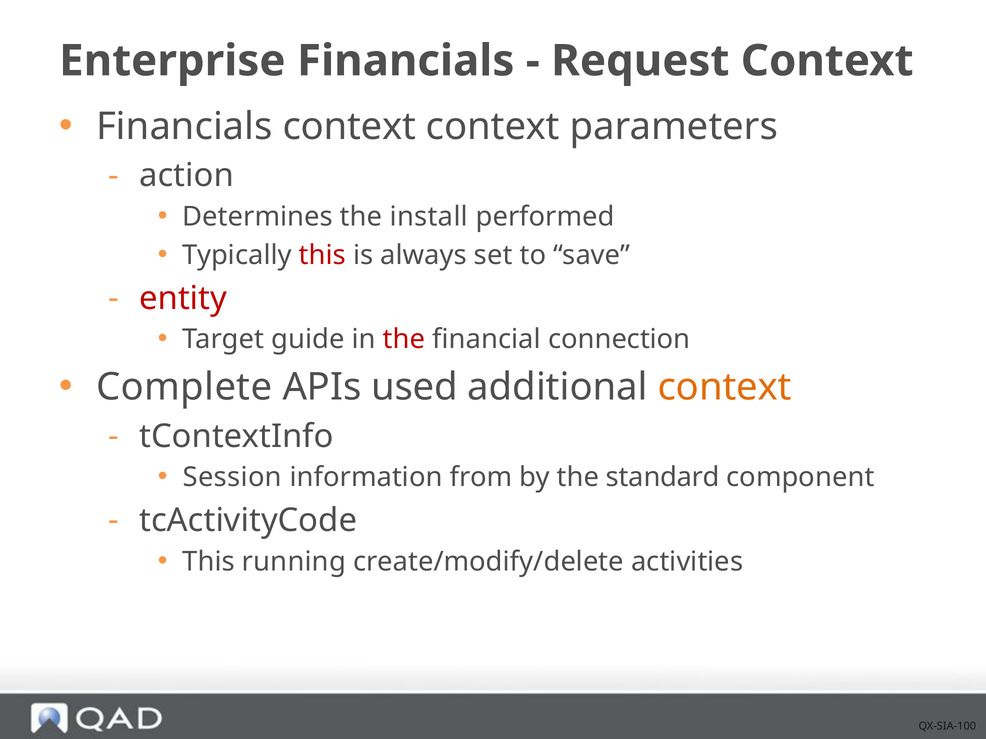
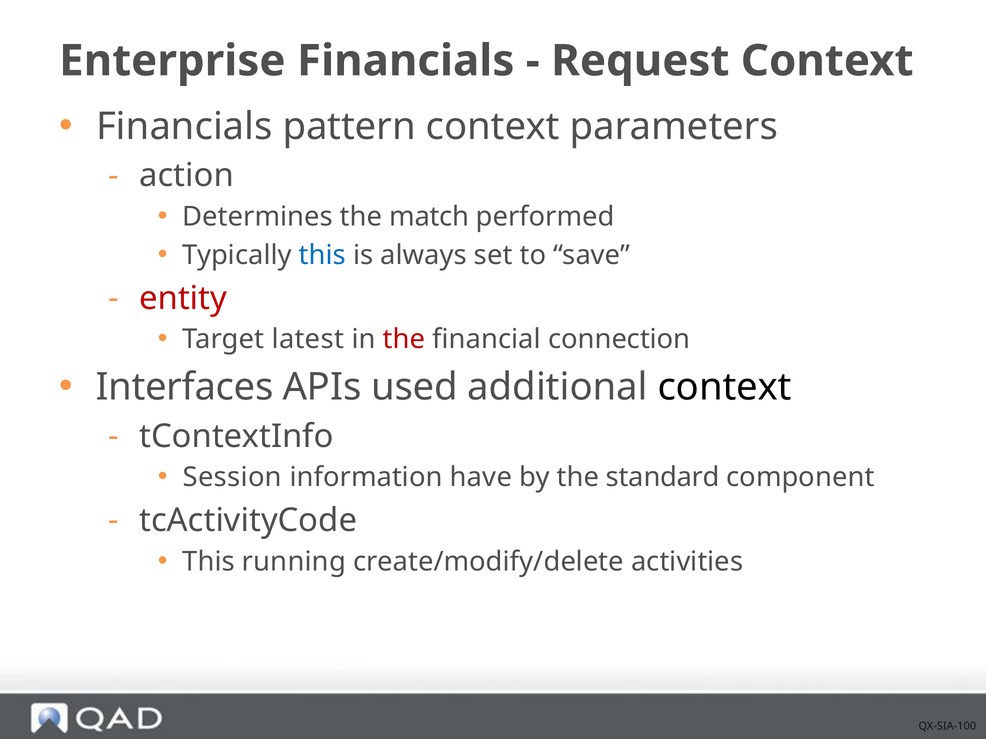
Financials context: context -> pattern
install: install -> match
this at (322, 255) colour: red -> blue
guide: guide -> latest
Complete: Complete -> Interfaces
context at (725, 388) colour: orange -> black
from: from -> have
